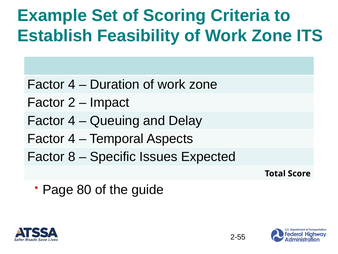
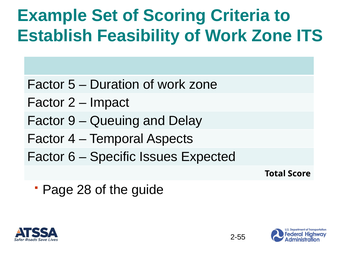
4 at (72, 84): 4 -> 5
4 at (72, 120): 4 -> 9
8: 8 -> 6
80: 80 -> 28
